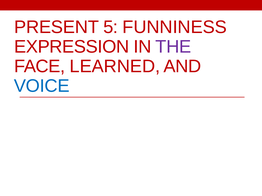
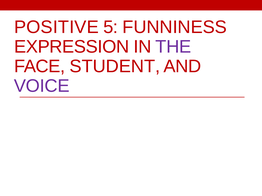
PRESENT: PRESENT -> POSITIVE
LEARNED: LEARNED -> STUDENT
VOICE colour: blue -> purple
